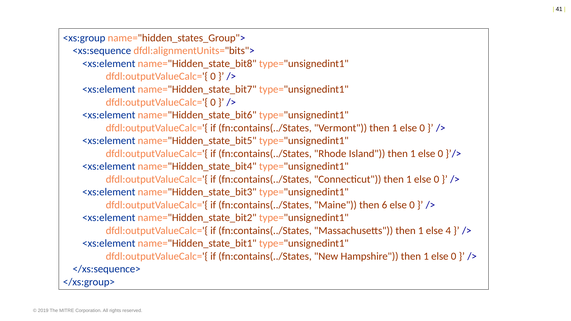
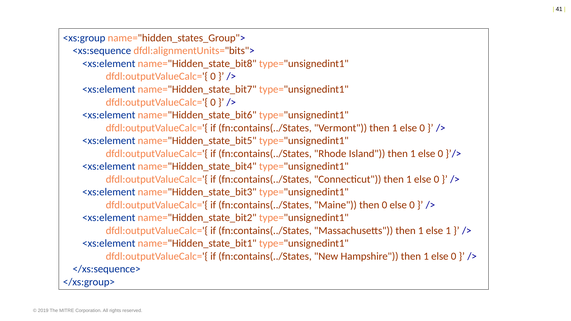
then 6: 6 -> 0
else 4: 4 -> 1
